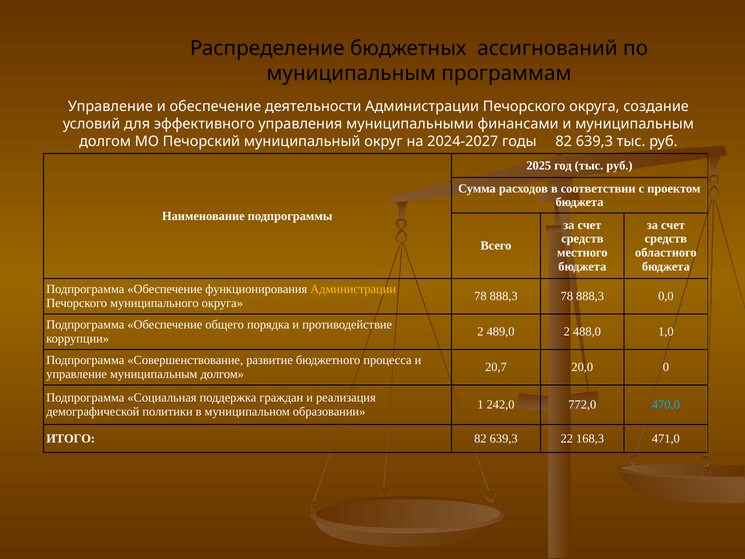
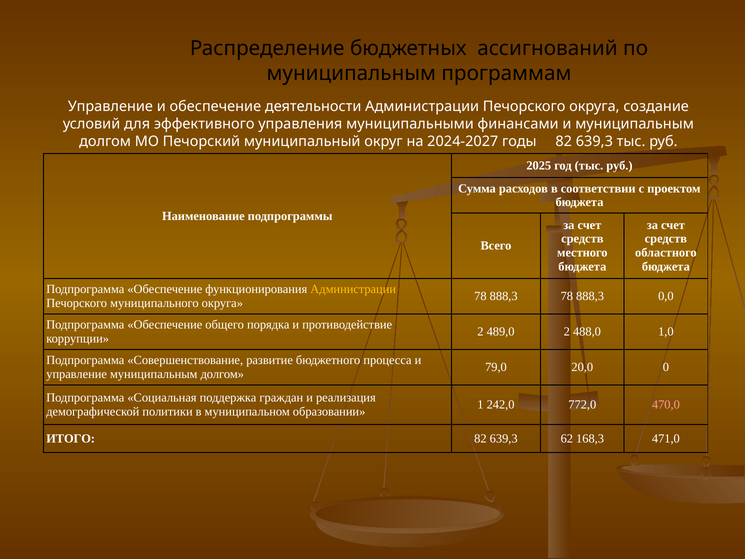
20,7: 20,7 -> 79,0
470,0 colour: light blue -> pink
22: 22 -> 62
